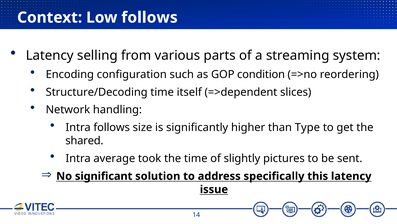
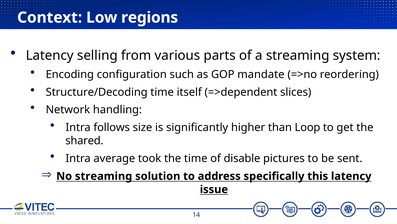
Low follows: follows -> regions
condition: condition -> mandate
Type: Type -> Loop
slightly: slightly -> disable
No significant: significant -> streaming
